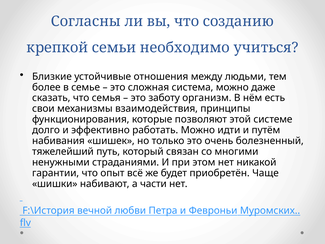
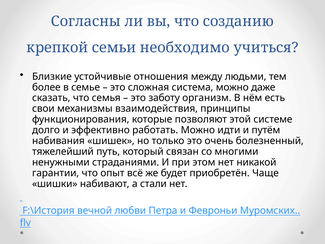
части: части -> стали
